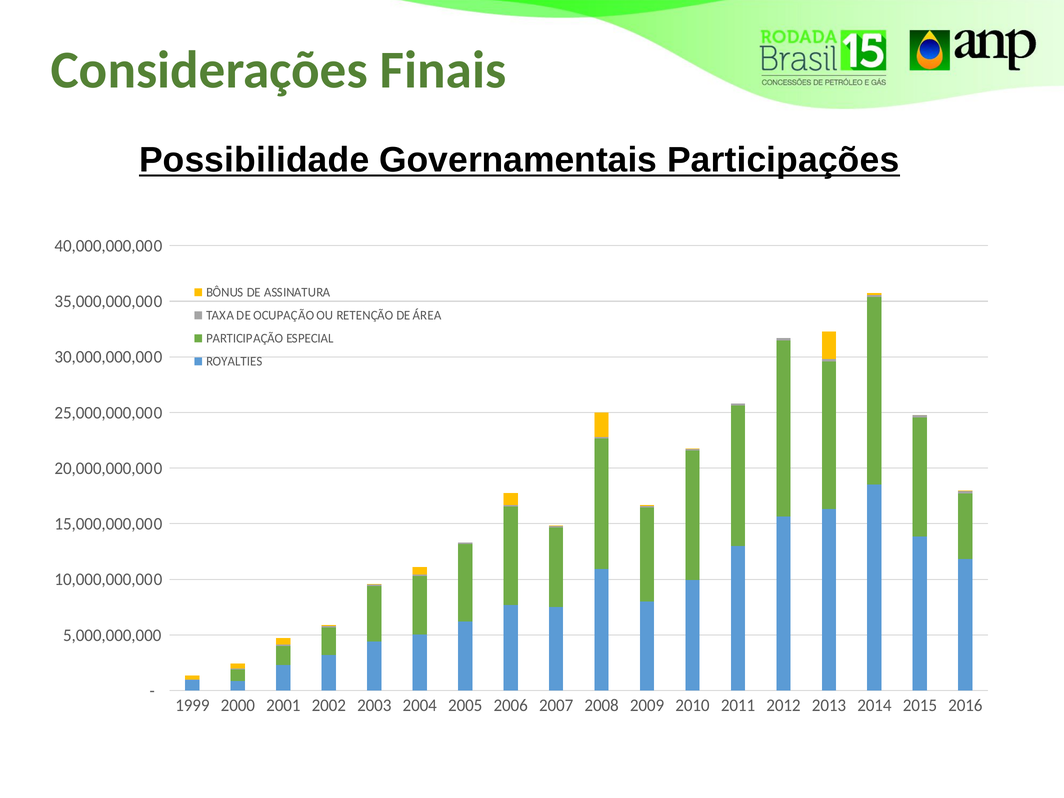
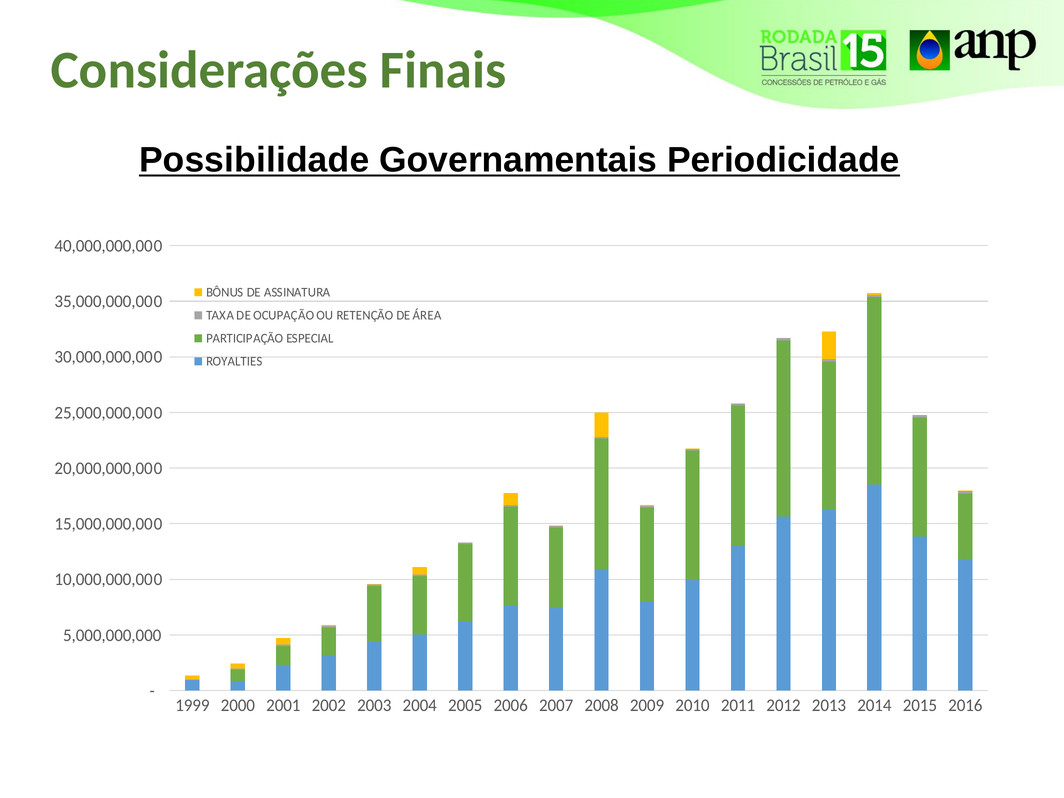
Participações: Participações -> Periodicidade
